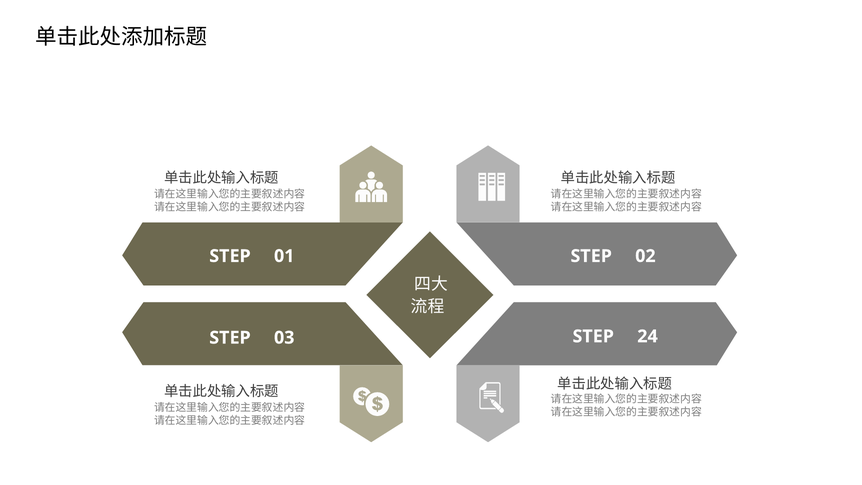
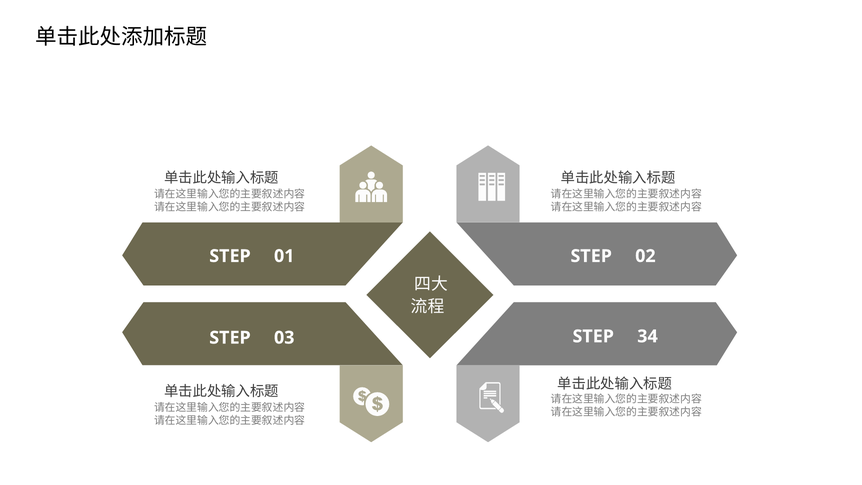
24: 24 -> 34
